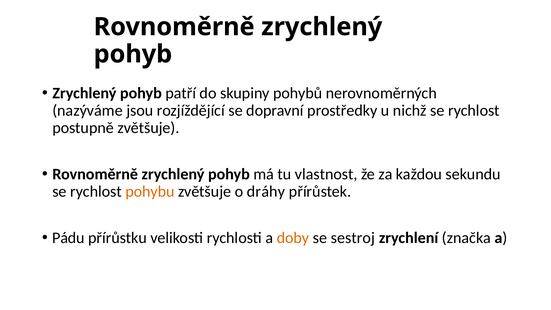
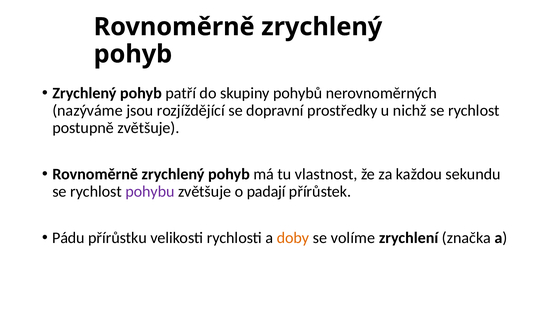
pohybu colour: orange -> purple
dráhy: dráhy -> padají
sestroj: sestroj -> volíme
